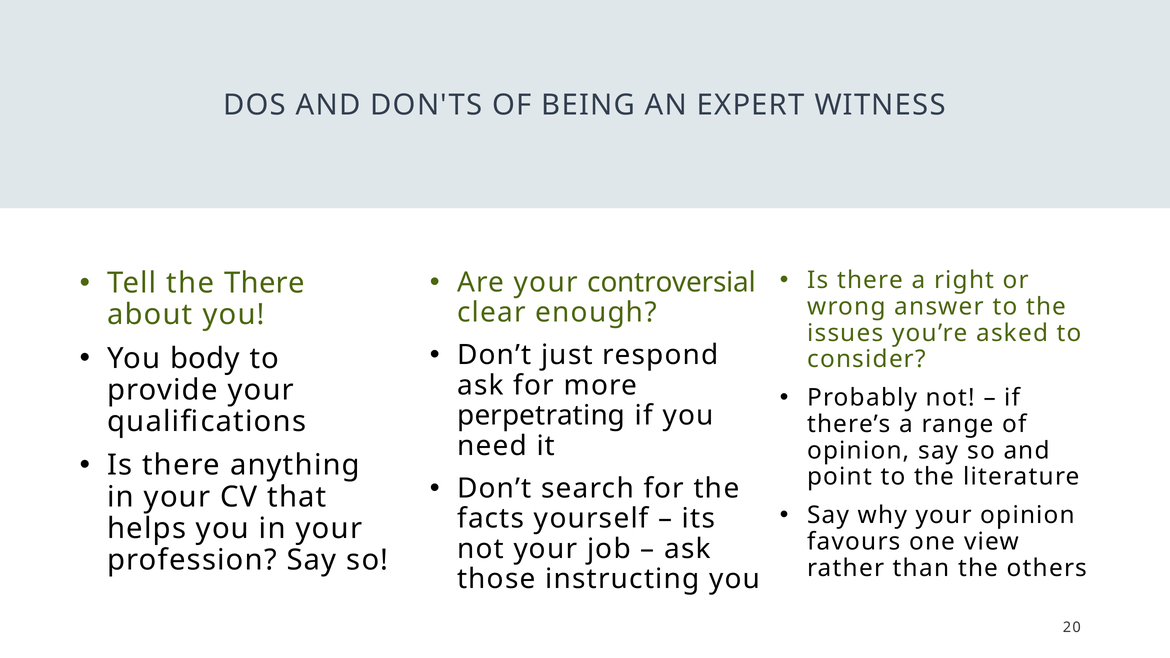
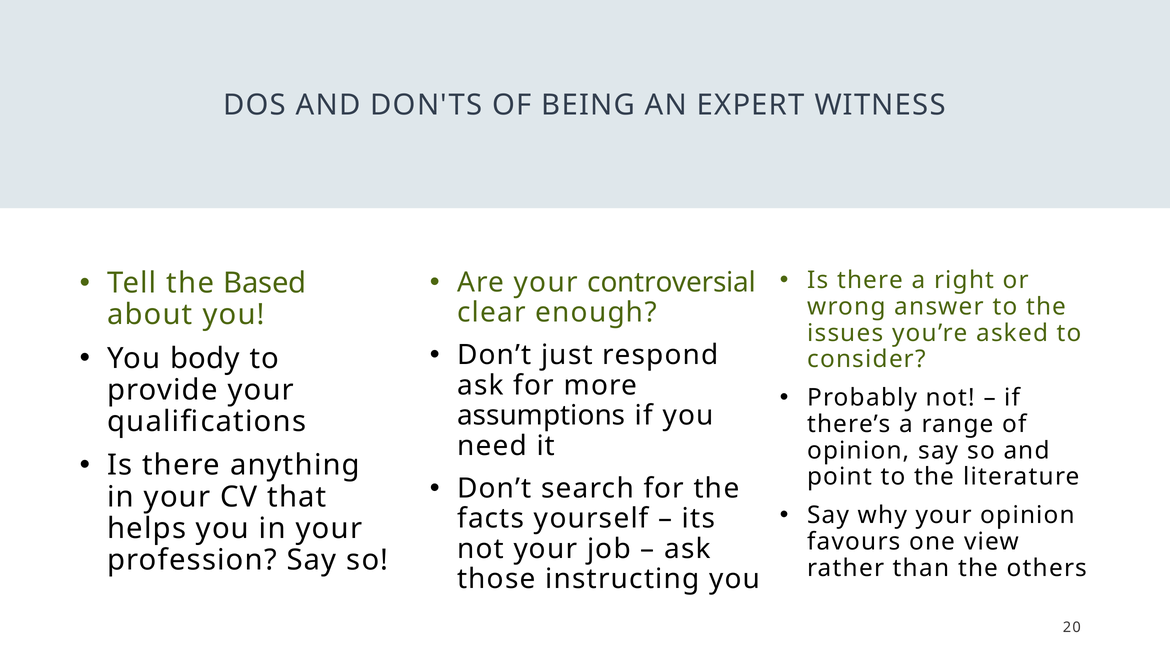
the There: There -> Based
perpetrating: perpetrating -> assumptions
